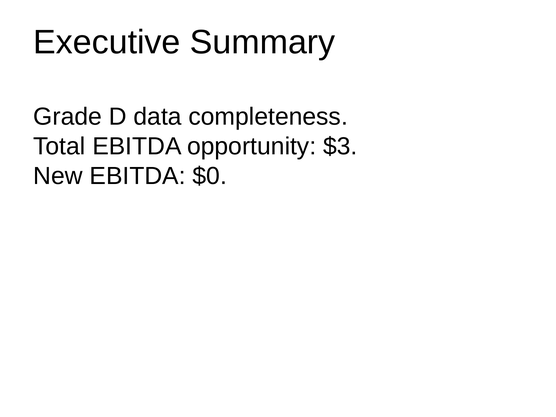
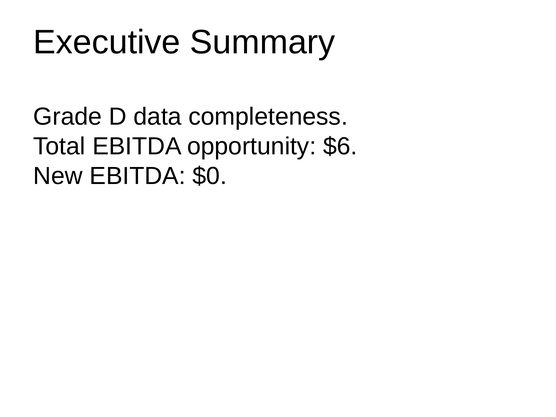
$3: $3 -> $6
